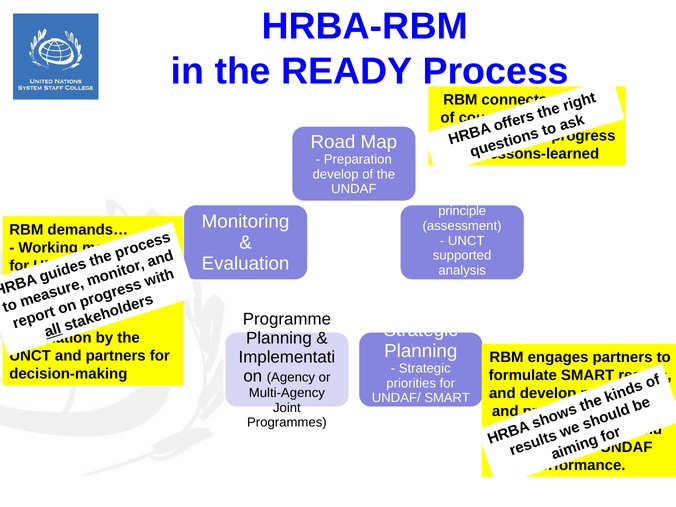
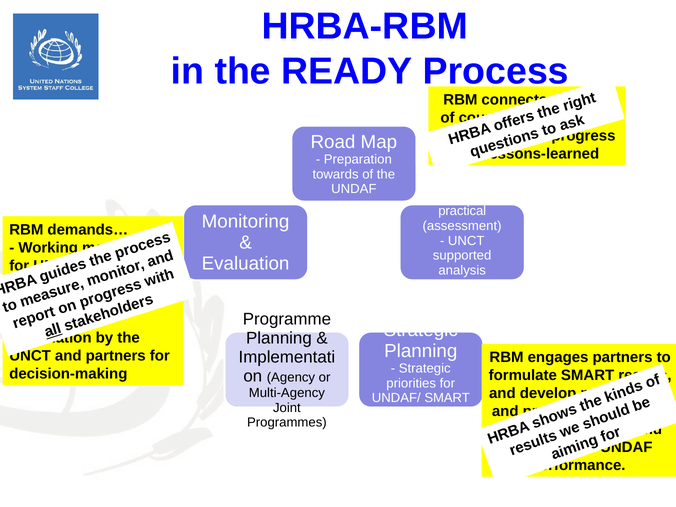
develop at (336, 174): develop -> towards
principle: principle -> practical
